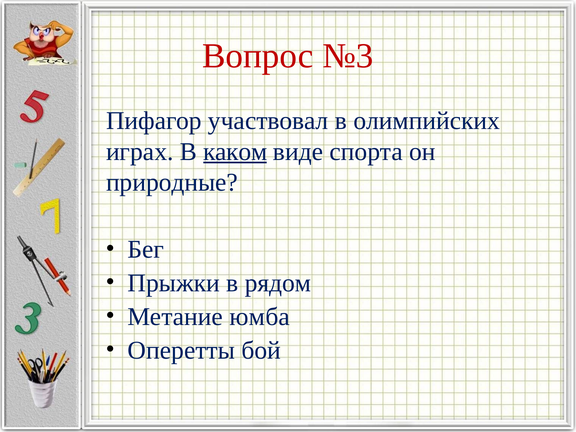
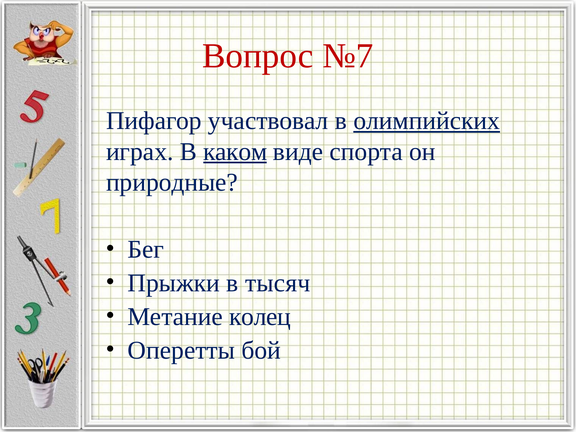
№3: №3 -> №7
олимпийских underline: none -> present
рядом: рядом -> тысяч
юмба: юмба -> колец
